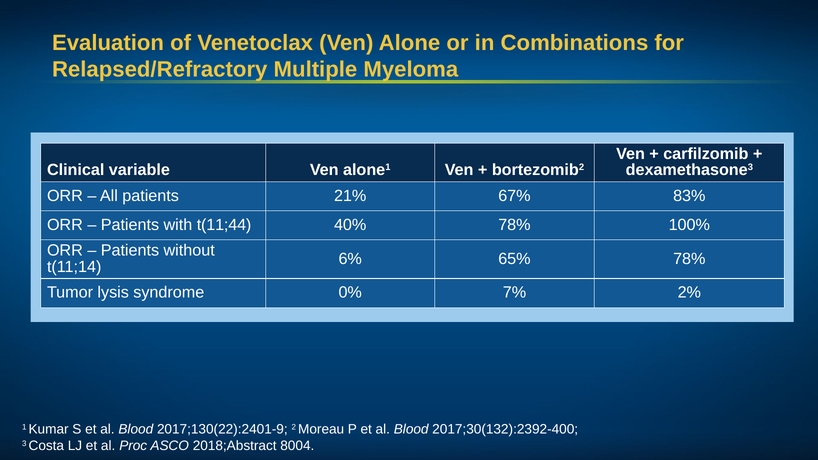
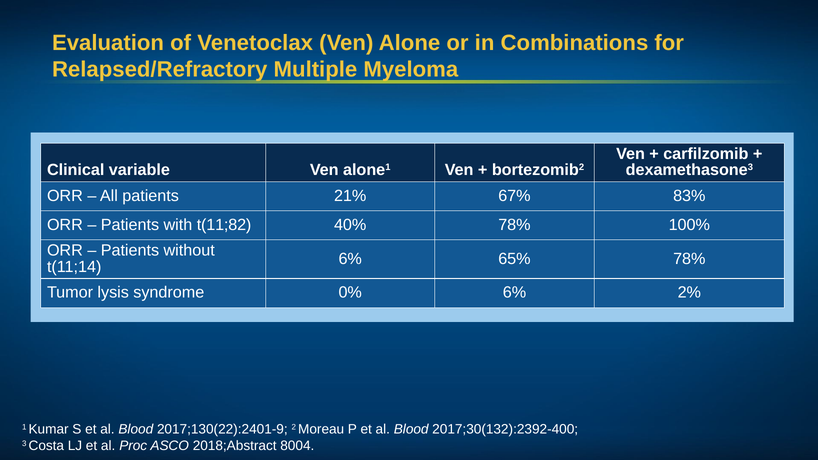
t(11;44: t(11;44 -> t(11;82
0% 7%: 7% -> 6%
